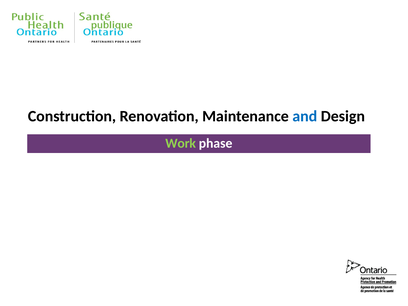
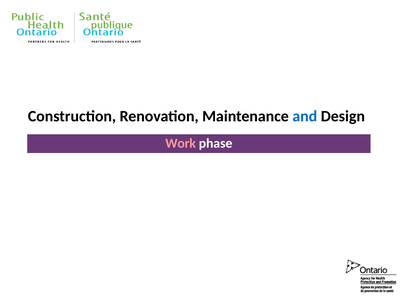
Work colour: light green -> pink
